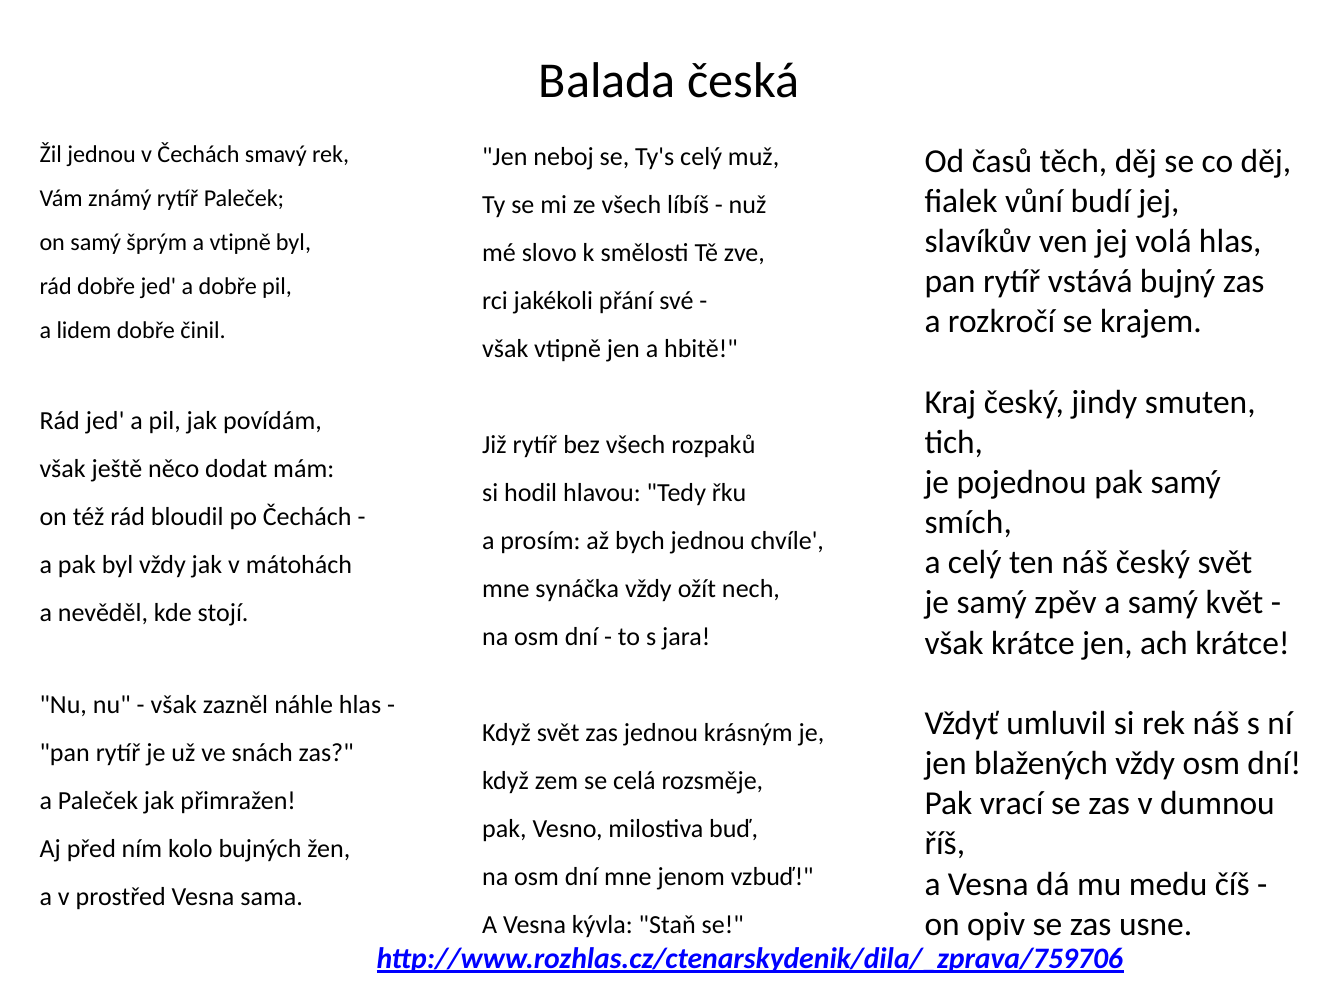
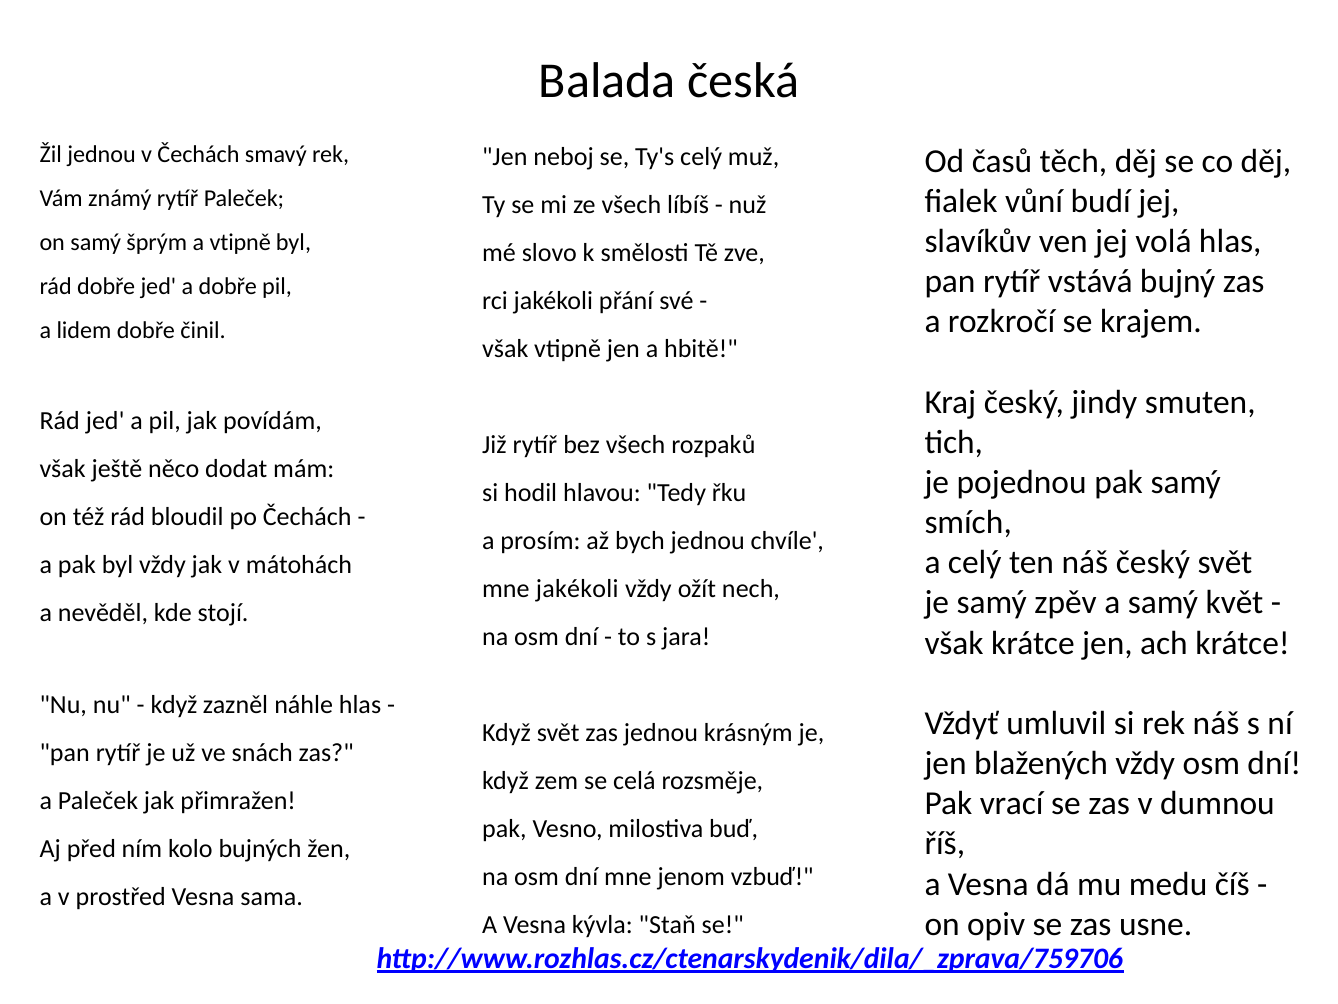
mne synáčka: synáčka -> jakékoli
však at (174, 705): však -> když
